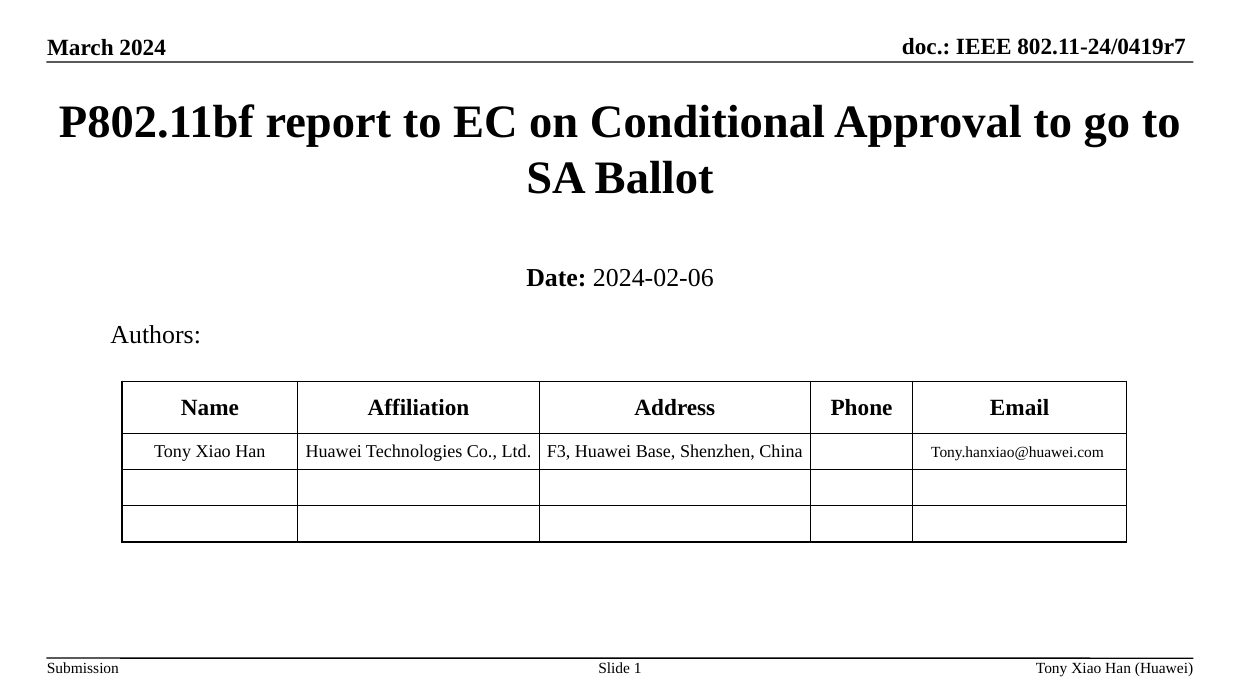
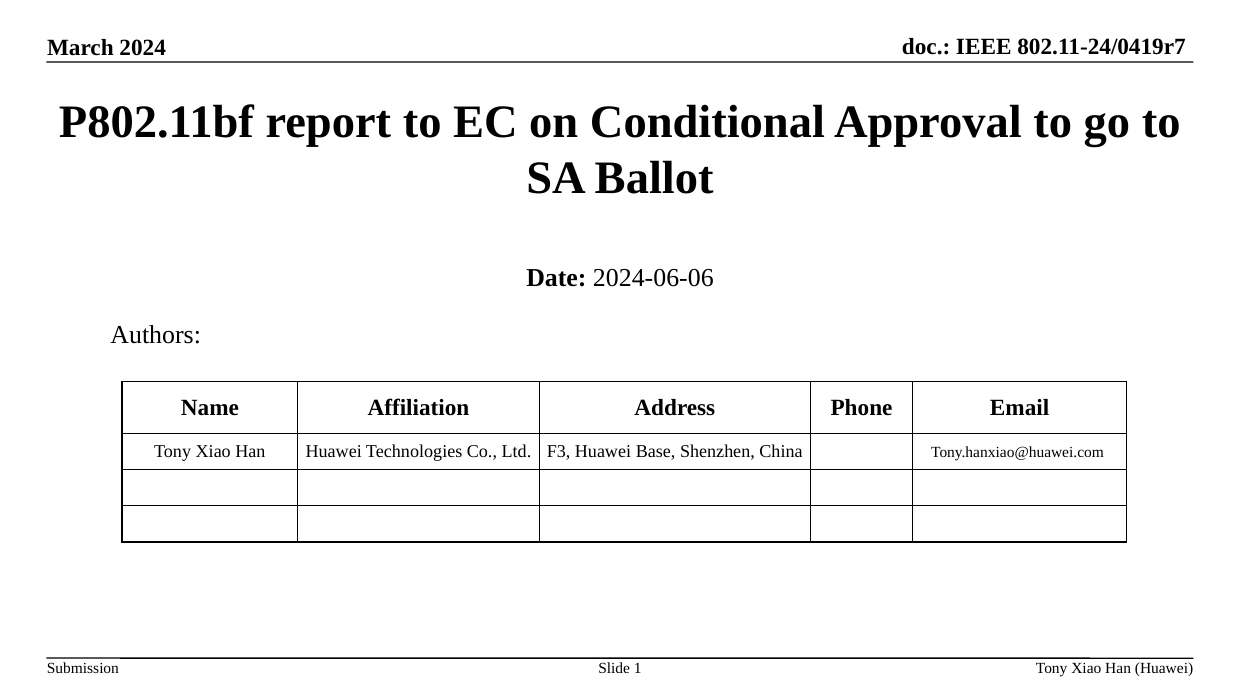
2024-02-06: 2024-02-06 -> 2024-06-06
